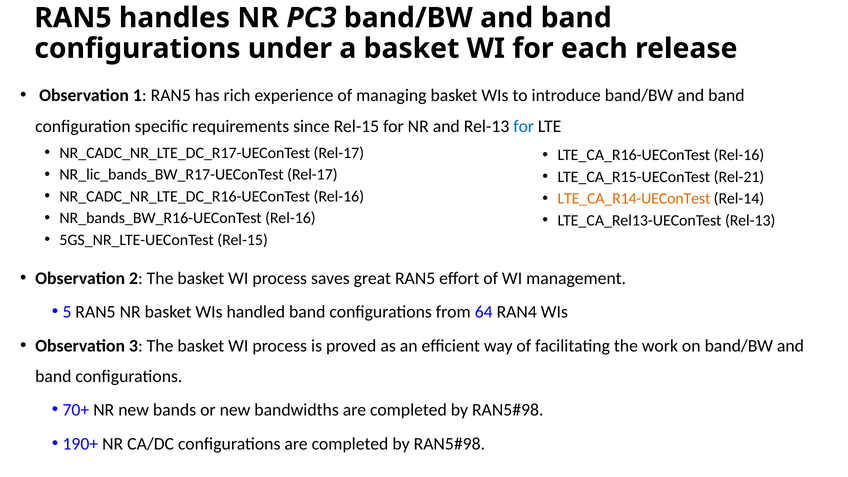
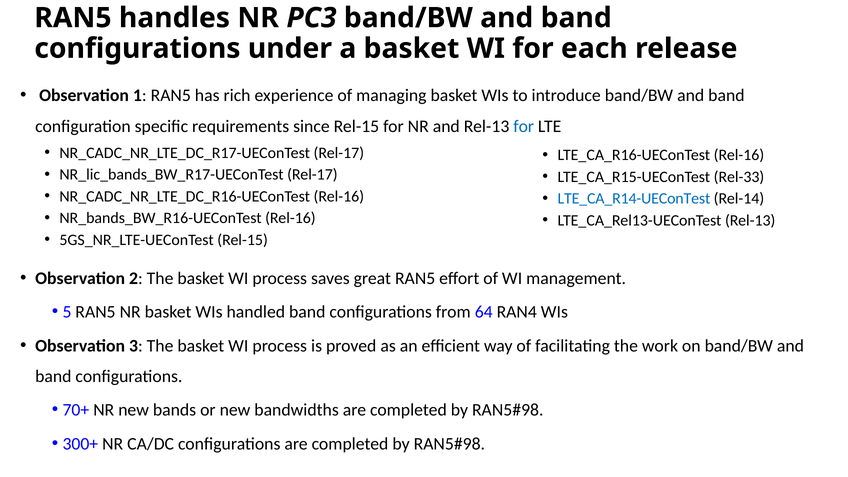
Rel-21: Rel-21 -> Rel-33
LTE_CA_R14-UEConTest colour: orange -> blue
190+: 190+ -> 300+
